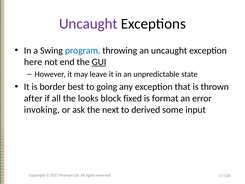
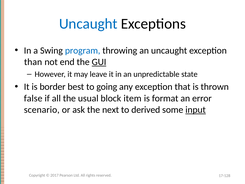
Uncaught at (88, 24) colour: purple -> blue
here: here -> than
after: after -> false
looks: looks -> usual
fixed: fixed -> item
invoking: invoking -> scenario
input underline: none -> present
